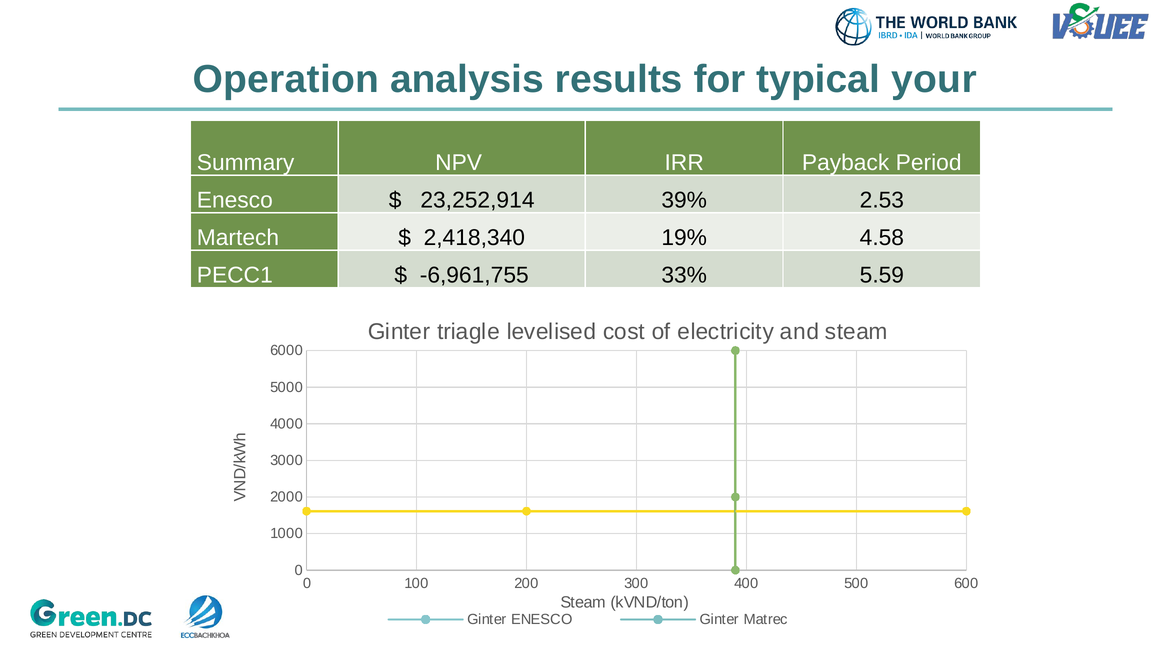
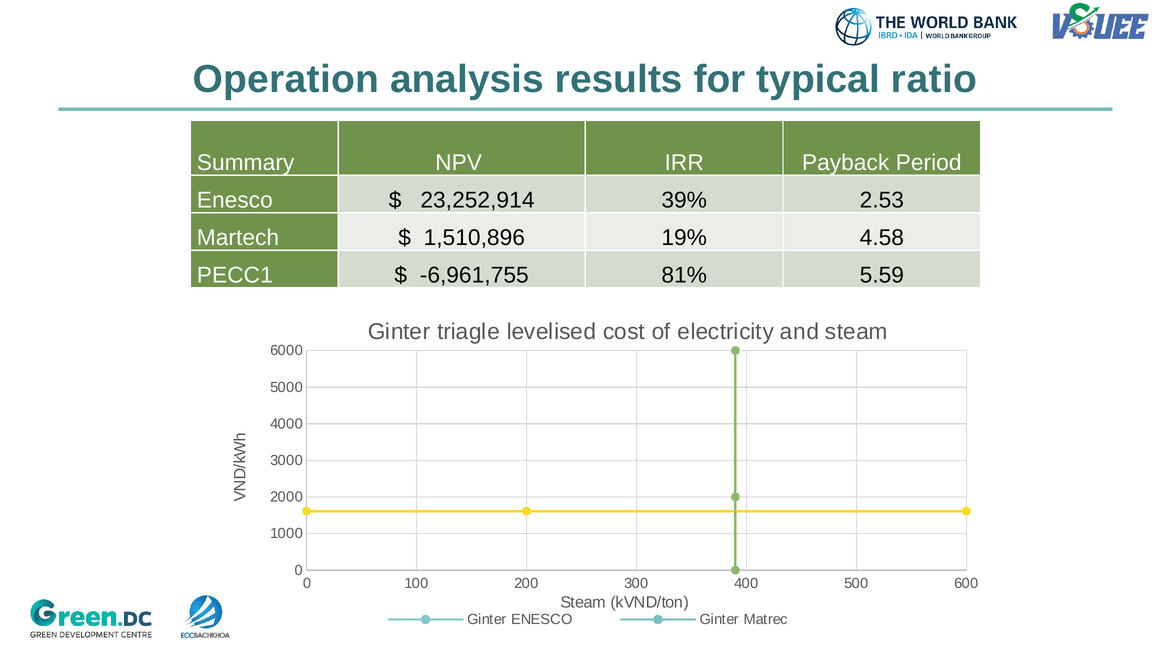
your: your -> ratio
2,418,340: 2,418,340 -> 1,510,896
33%: 33% -> 81%
